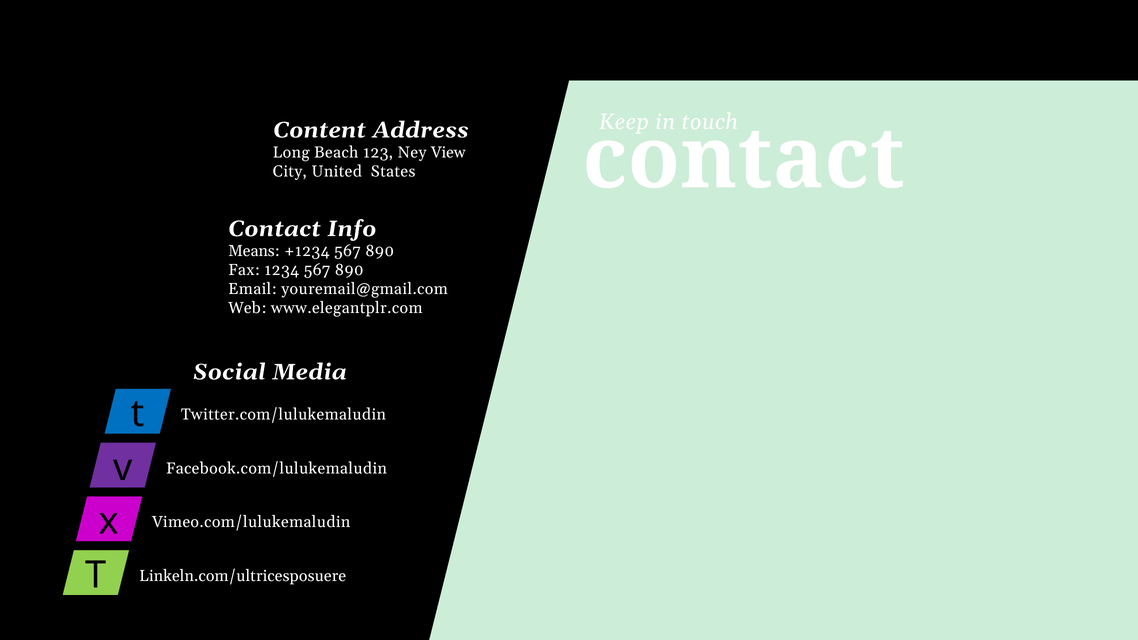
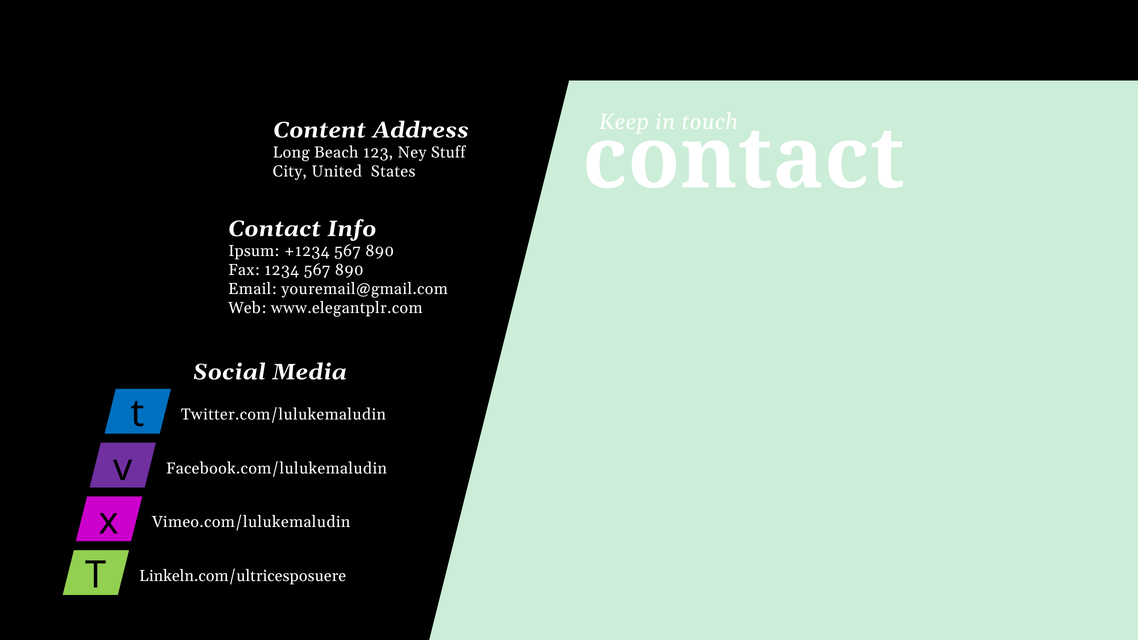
View: View -> Stuff
Means: Means -> Ipsum
